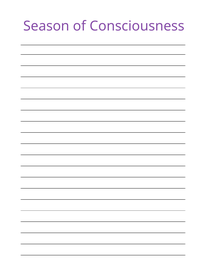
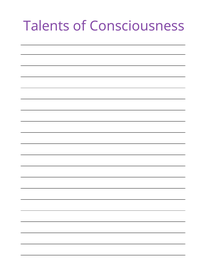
Season: Season -> Talents
